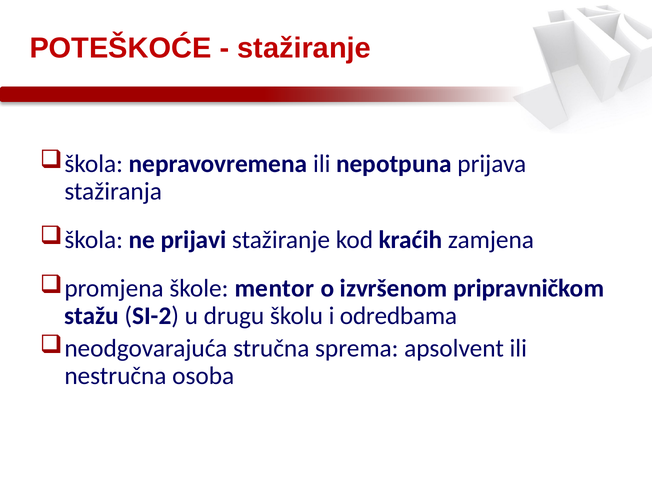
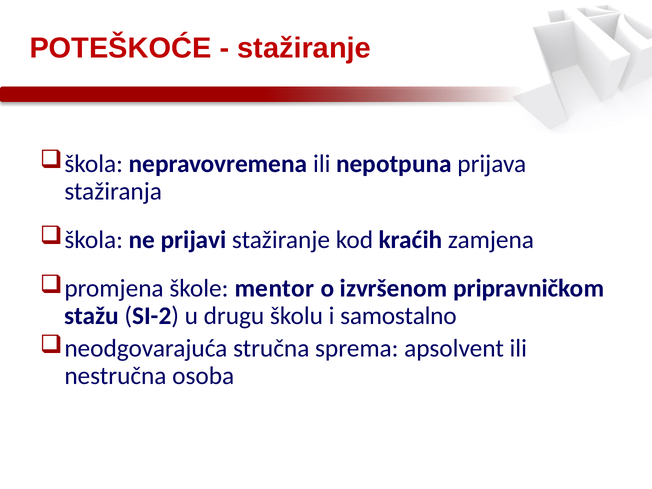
odredbama: odredbama -> samostalno
